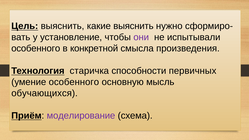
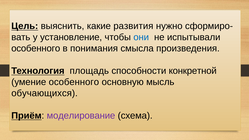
какие выяснить: выяснить -> развития
они colour: purple -> blue
конкретной: конкретной -> понимания
старичка: старичка -> площадь
первичных: первичных -> конкретной
